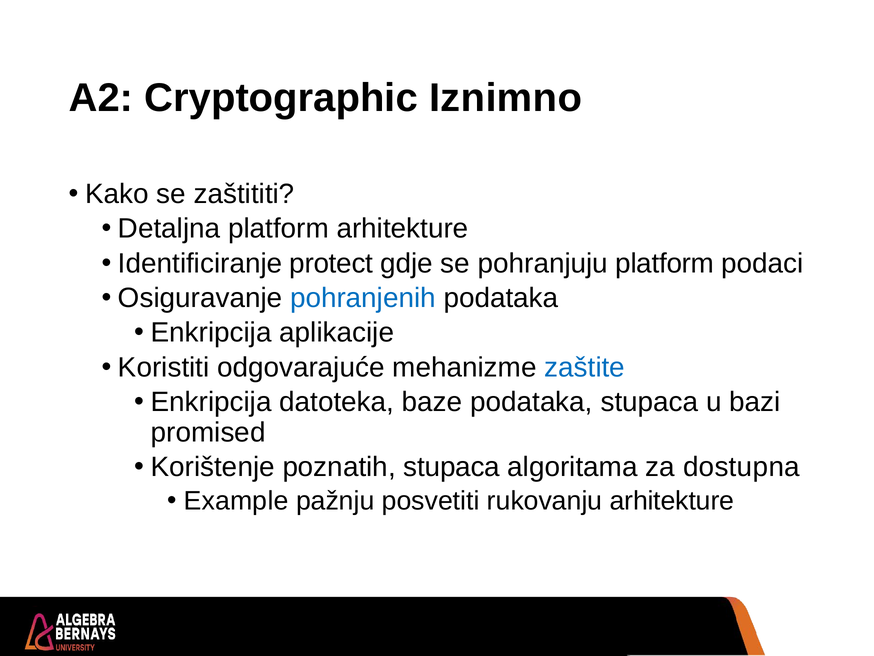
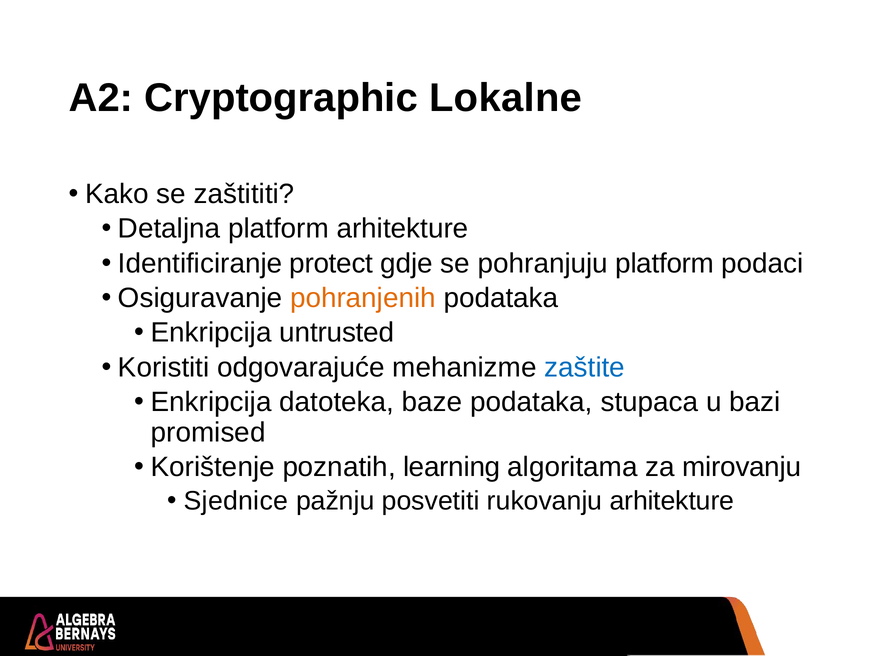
Iznimno: Iznimno -> Lokalne
pohranjenih colour: blue -> orange
aplikacije: aplikacije -> untrusted
poznatih stupaca: stupaca -> learning
dostupna: dostupna -> mirovanju
Example: Example -> Sjednice
